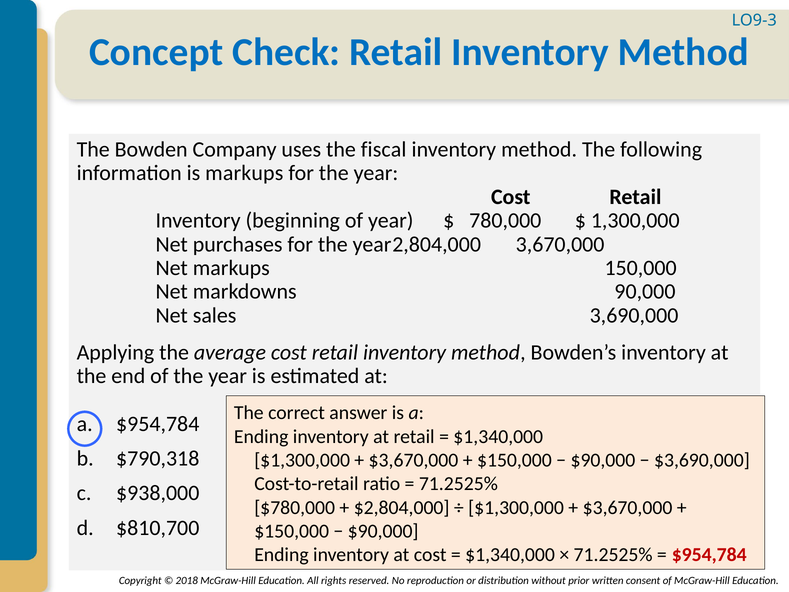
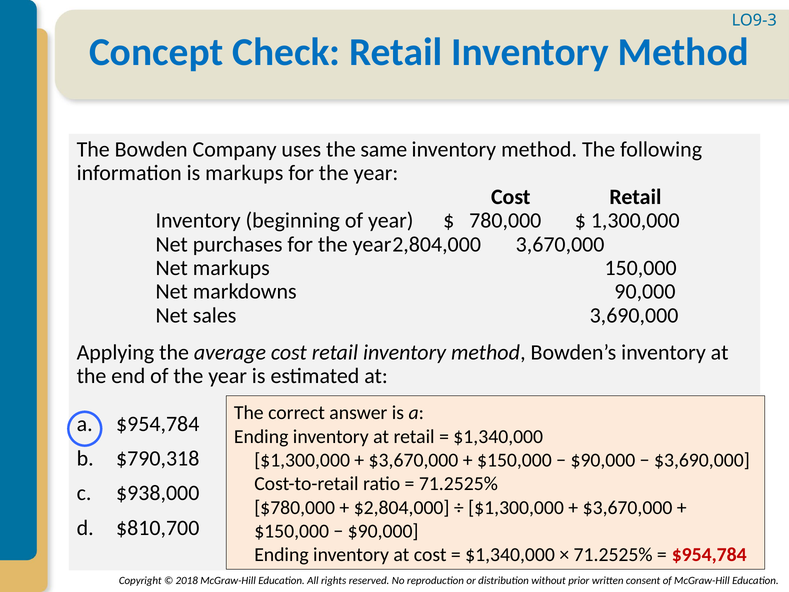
fiscal: fiscal -> same
